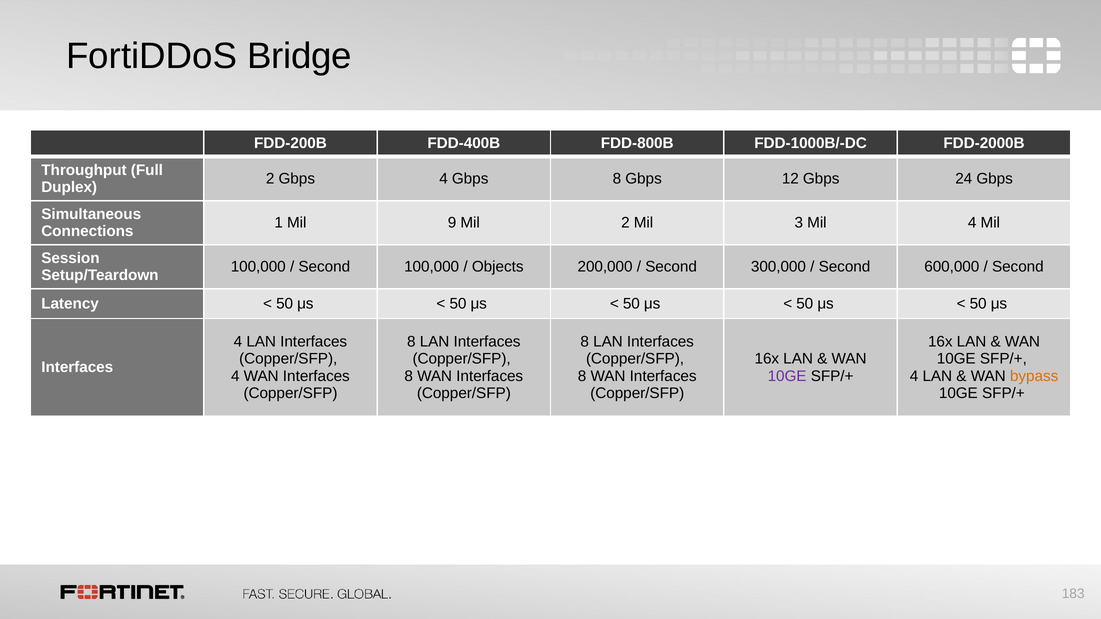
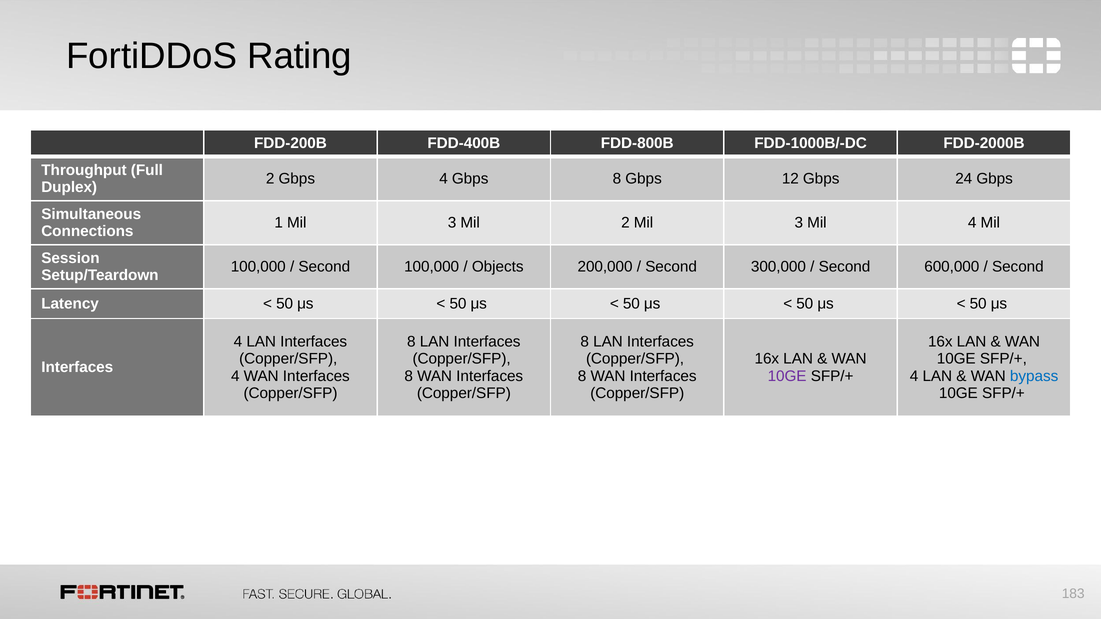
Bridge: Bridge -> Rating
1 Mil 9: 9 -> 3
bypass colour: orange -> blue
